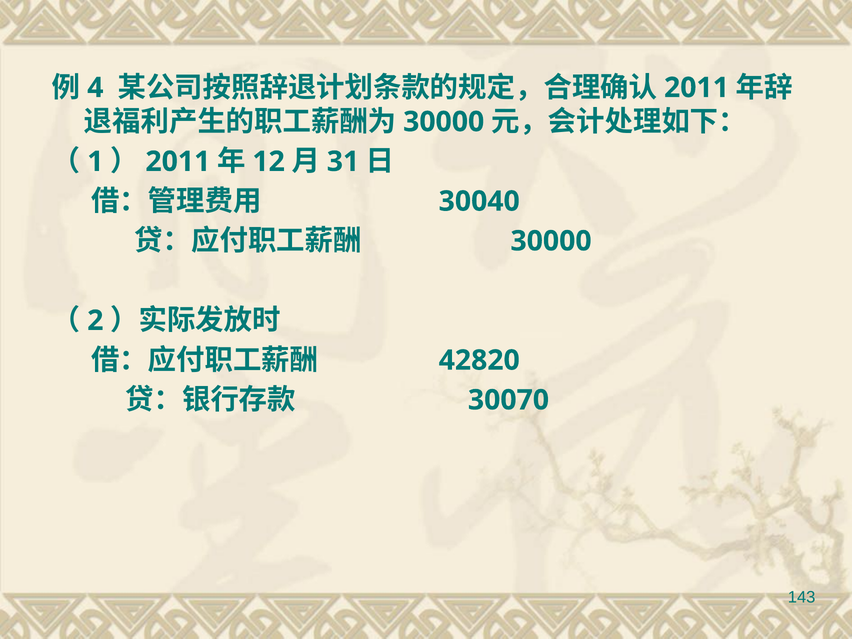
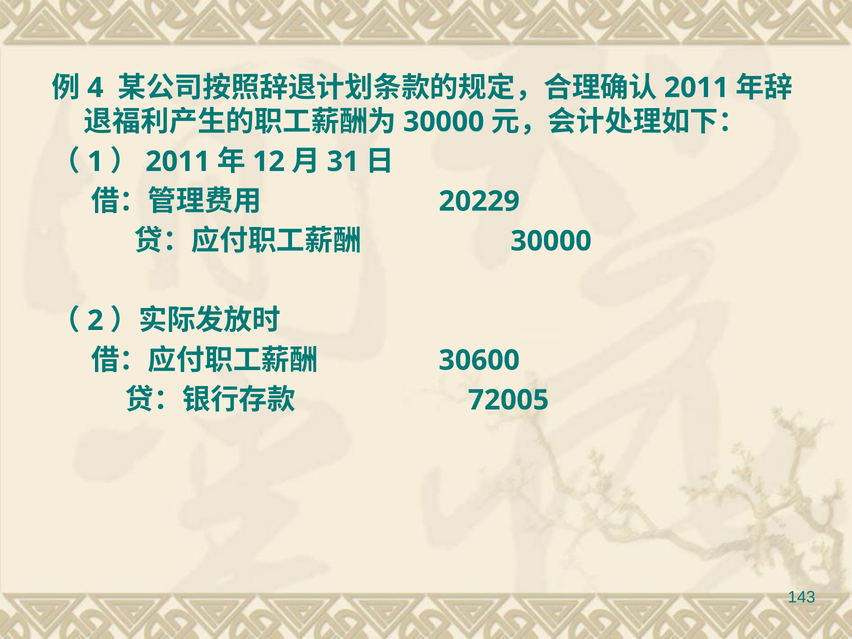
30040: 30040 -> 20229
42820: 42820 -> 30600
30070: 30070 -> 72005
